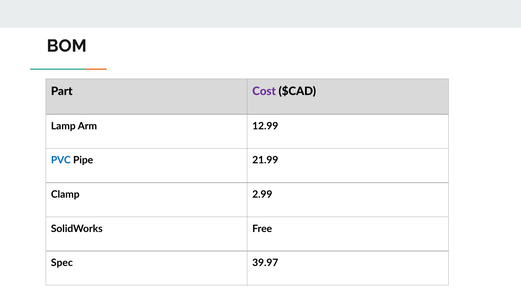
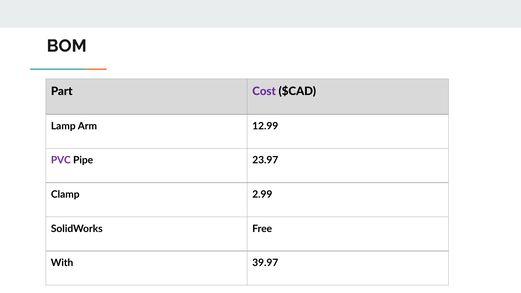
PVC colour: blue -> purple
21.99: 21.99 -> 23.97
Spec: Spec -> With
